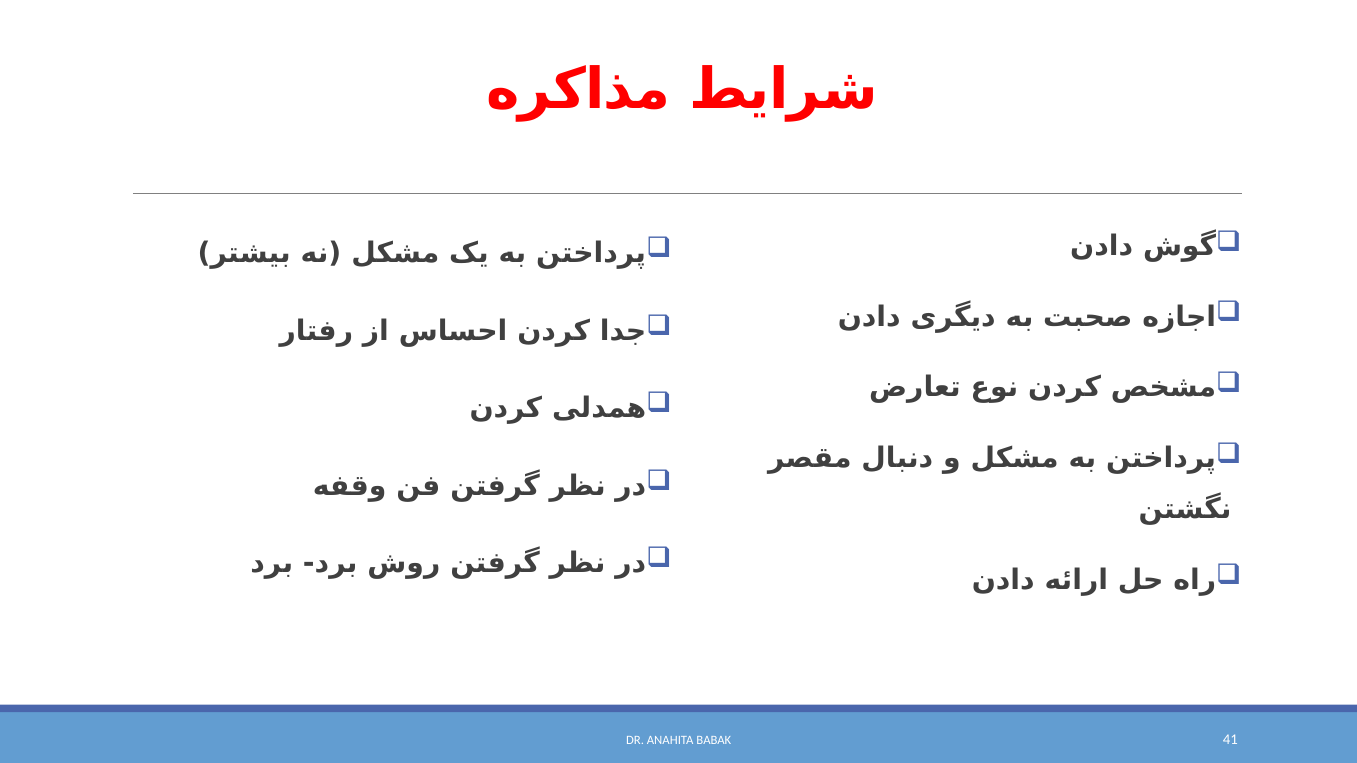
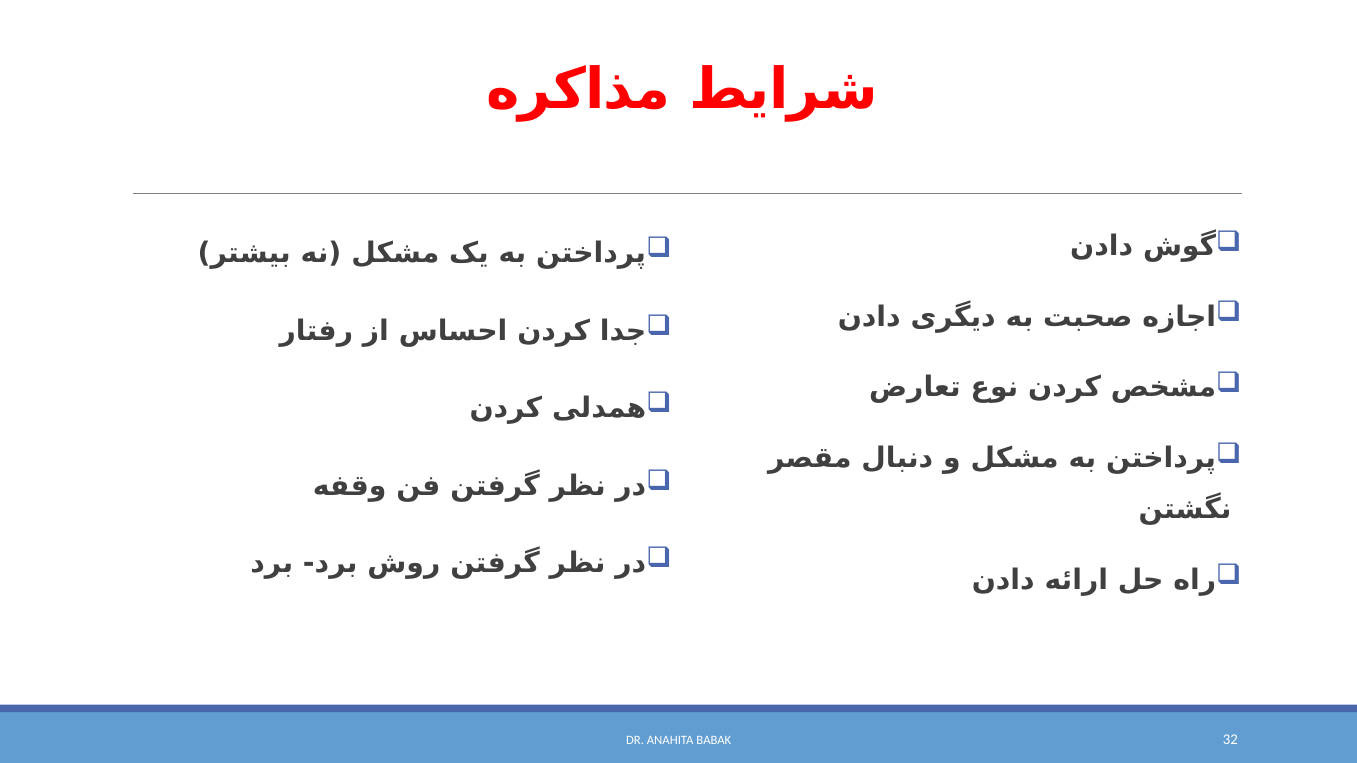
41: 41 -> 32
